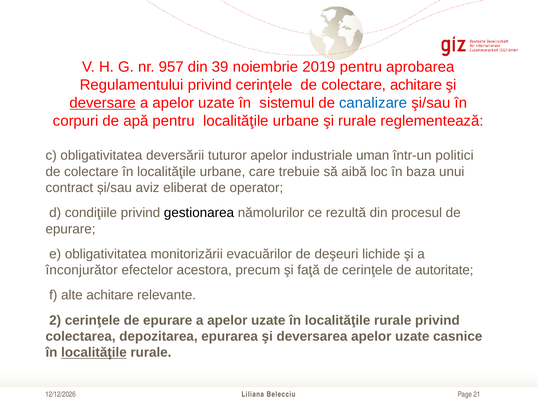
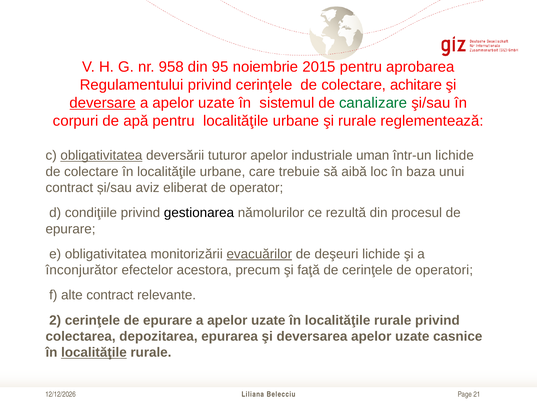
957: 957 -> 958
39: 39 -> 95
2019: 2019 -> 2015
canalizare colour: blue -> green
obligativitatea at (101, 155) underline: none -> present
într-un politici: politici -> lichide
evacuărilor underline: none -> present
autoritate: autoritate -> operatori
alte achitare: achitare -> contract
